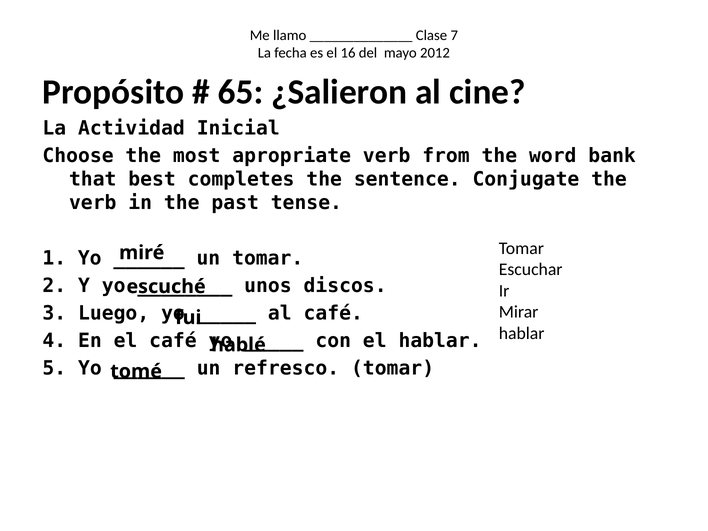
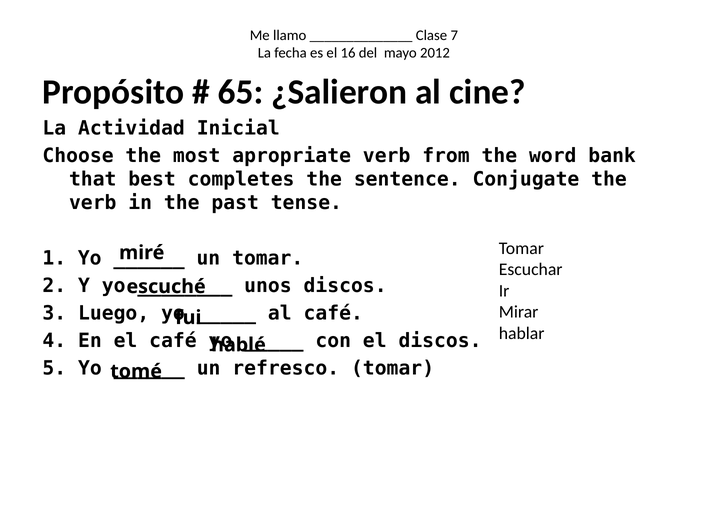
el hablar: hablar -> discos
